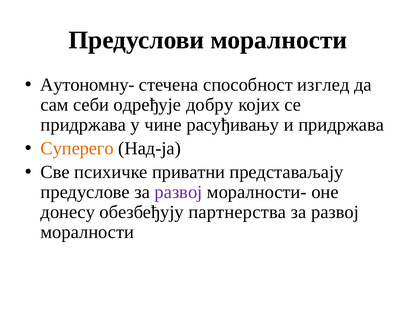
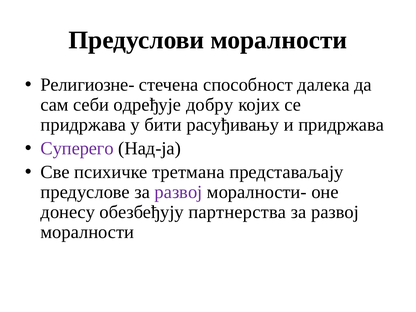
Аутономну-: Аутономну- -> Религиозне-
изглед: изглед -> далека
чине: чине -> бити
Суперего colour: orange -> purple
приватни: приватни -> третмана
